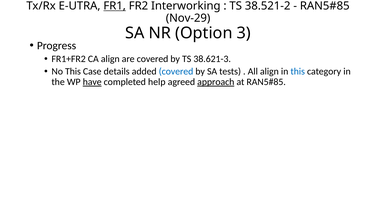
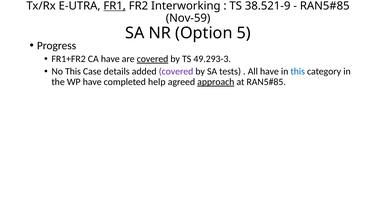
38.521-2: 38.521-2 -> 38.521-9
Nov-29: Nov-29 -> Nov-59
3: 3 -> 5
CA align: align -> have
covered at (153, 59) underline: none -> present
38.621-3: 38.621-3 -> 49.293-3
covered at (176, 71) colour: blue -> purple
All align: align -> have
have at (92, 82) underline: present -> none
